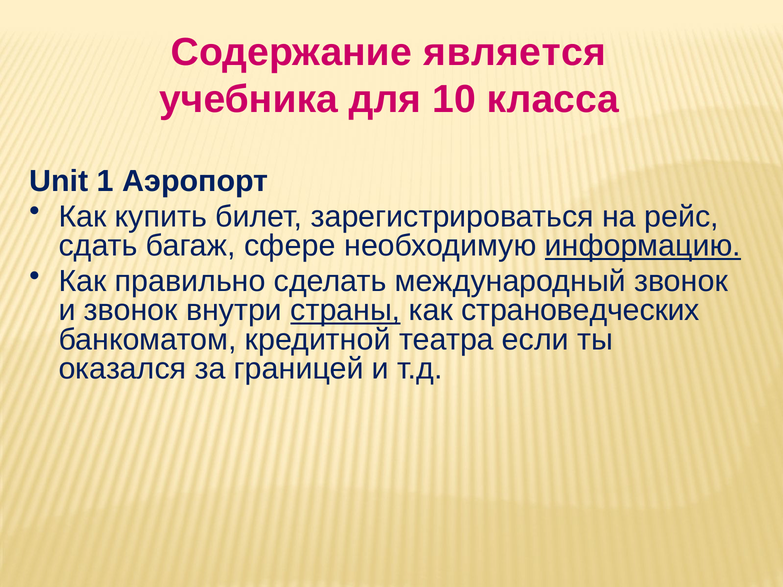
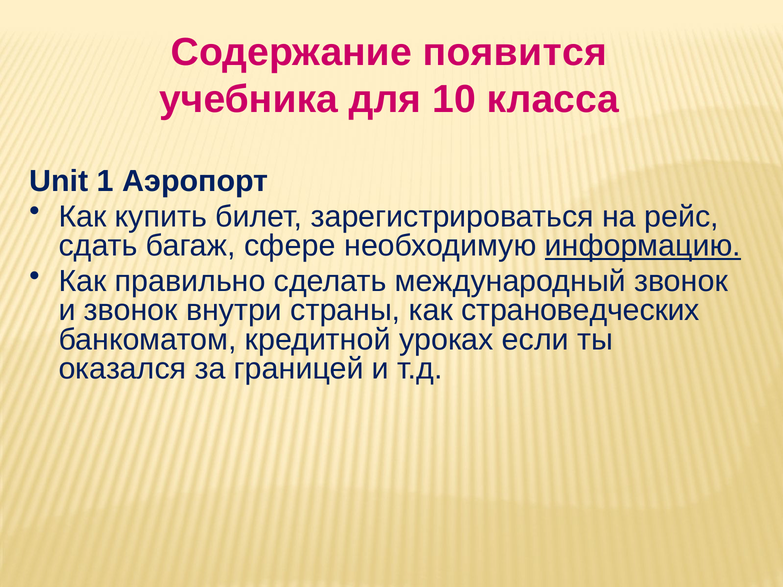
является: является -> появится
страны underline: present -> none
театра: театра -> уроках
